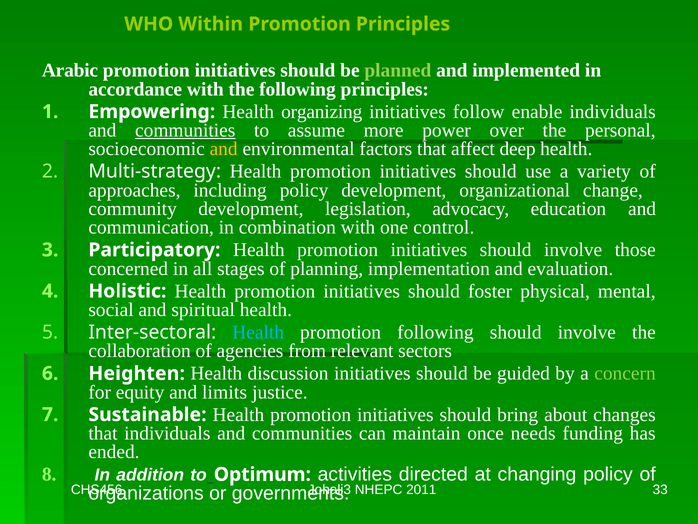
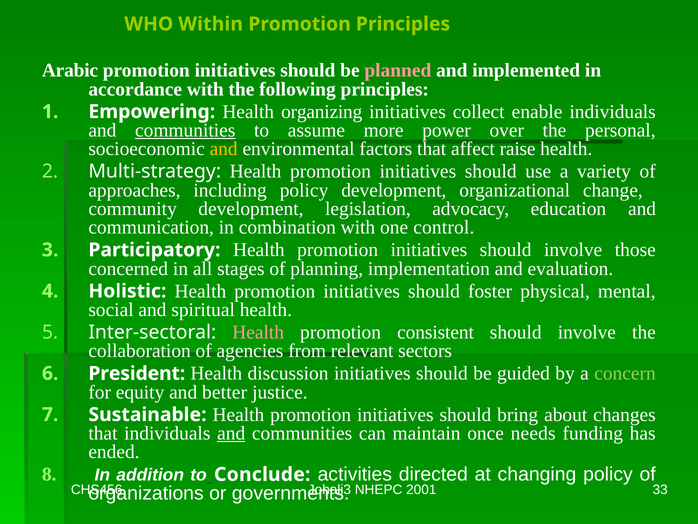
planned colour: light green -> pink
follow: follow -> collect
deep: deep -> raise
Health at (258, 332) colour: light blue -> pink
promotion following: following -> consistent
Heighten: Heighten -> President
limits: limits -> better
and at (231, 433) underline: none -> present
Optimum: Optimum -> Conclude
2011: 2011 -> 2001
